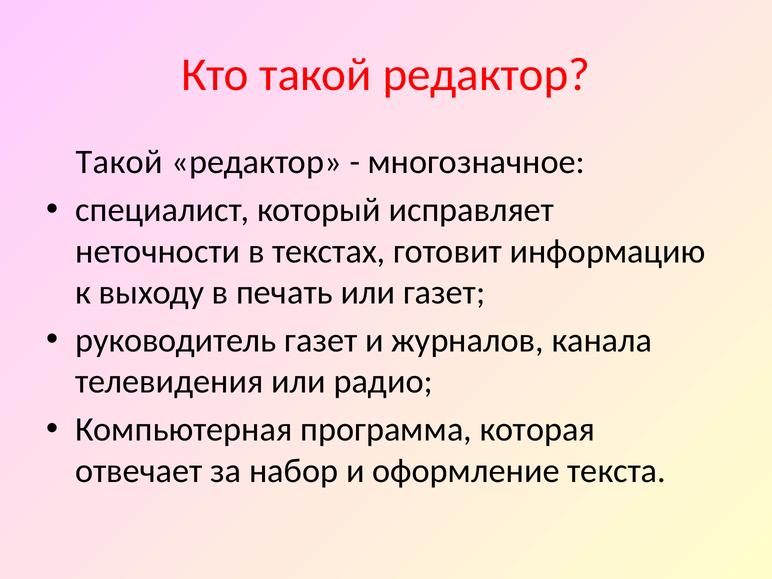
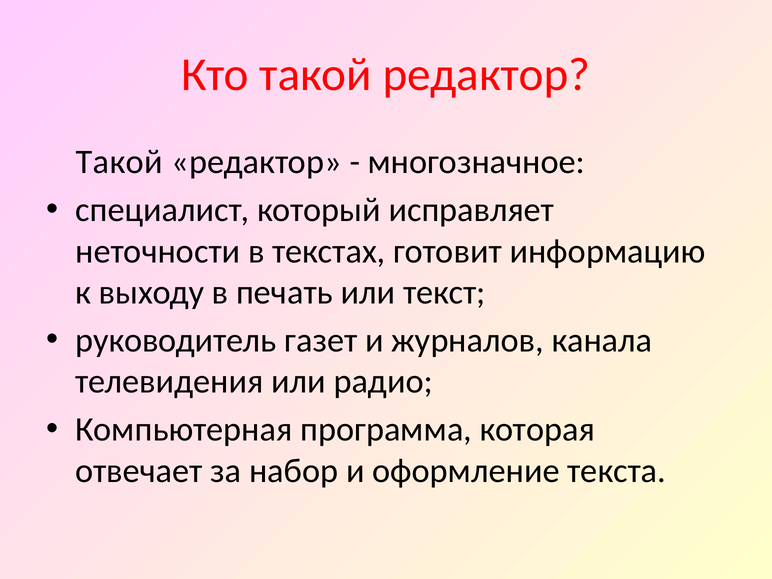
или газет: газет -> текст
